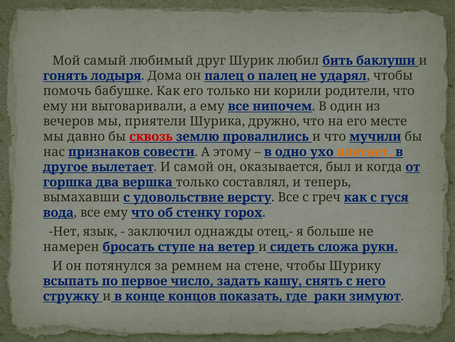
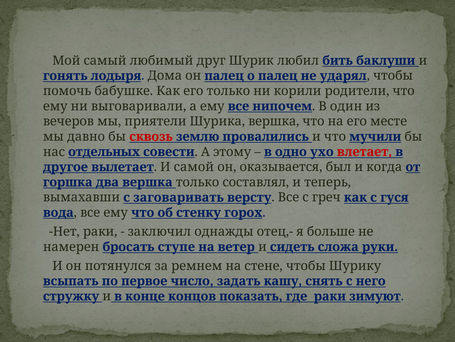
Шурика дружно: дружно -> вершка
признаков: признаков -> отдельных
влетает colour: orange -> red
удовольствие: удовольствие -> заговаривать
Нет язык: язык -> раки
